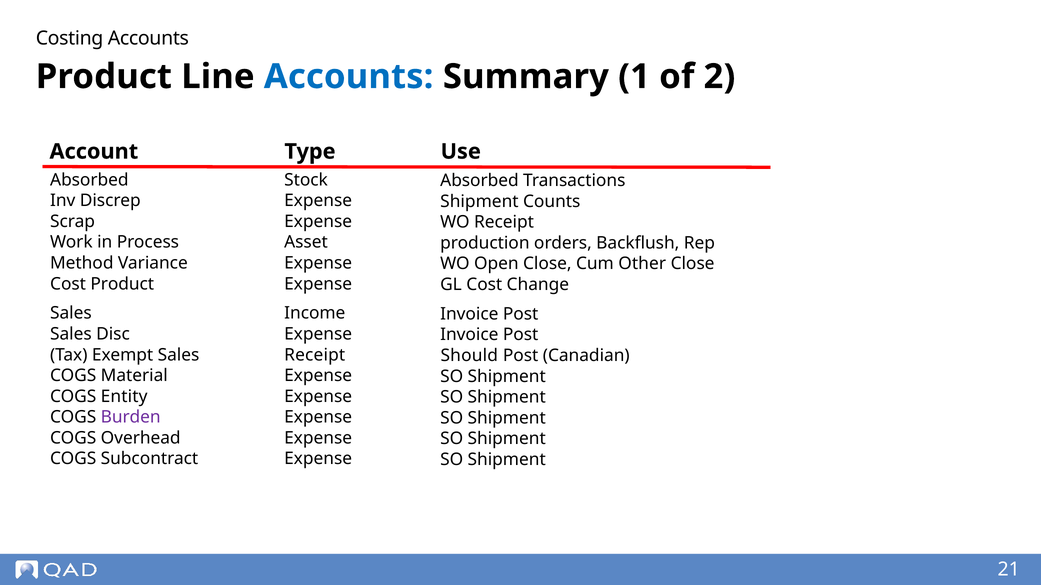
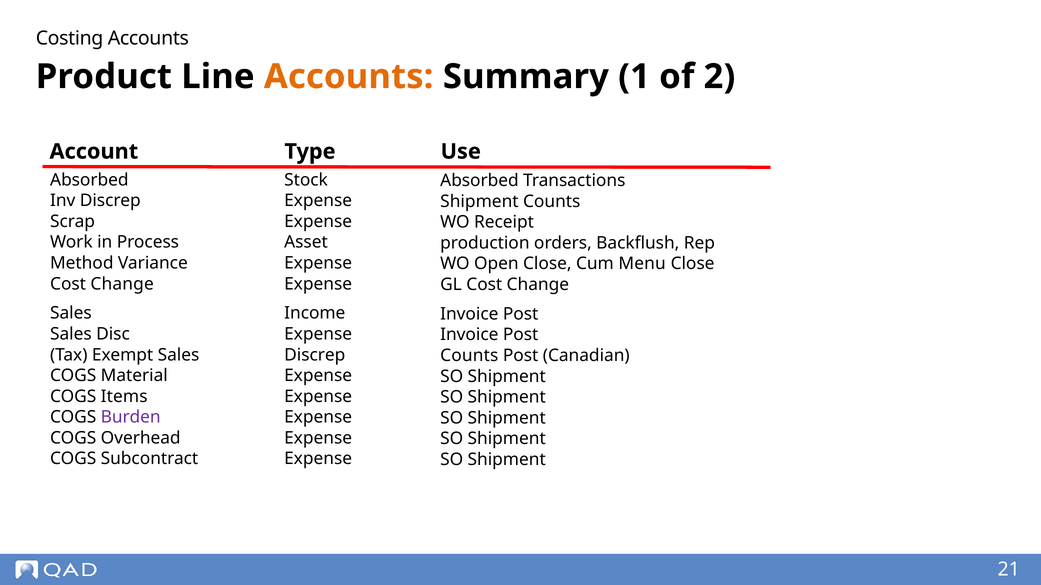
Accounts at (349, 77) colour: blue -> orange
Other: Other -> Menu
Product at (122, 284): Product -> Change
Receipt at (315, 355): Receipt -> Discrep
Should at (469, 356): Should -> Counts
Entity: Entity -> Items
